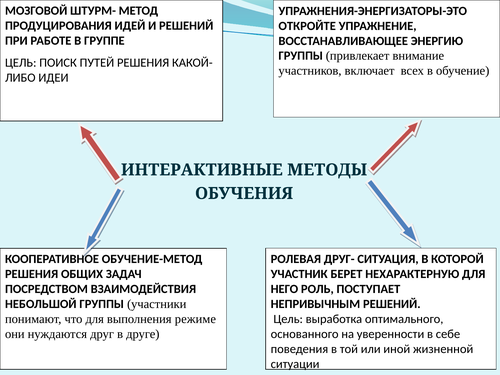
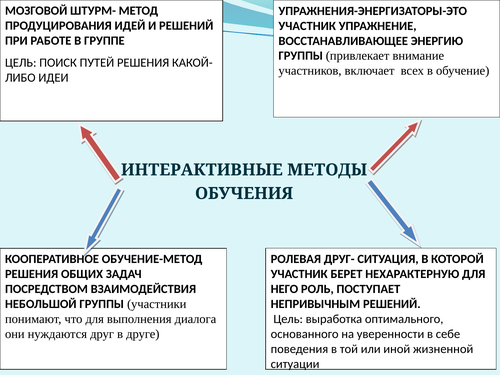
ОТКРОЙТЕ at (307, 26): ОТКРОЙТЕ -> УЧАСТНИК
режиме: режиме -> диалога
